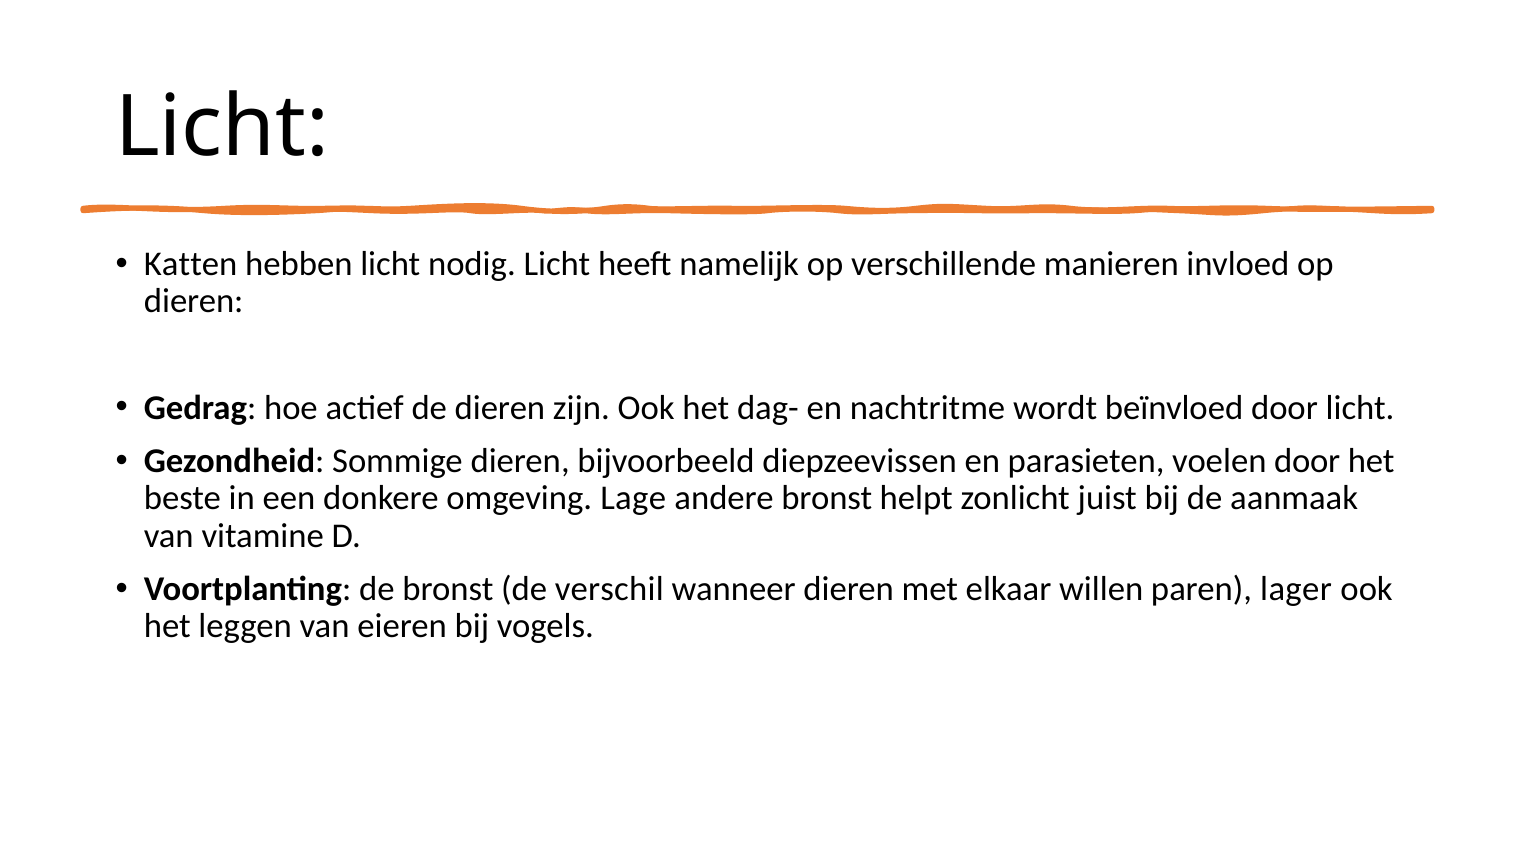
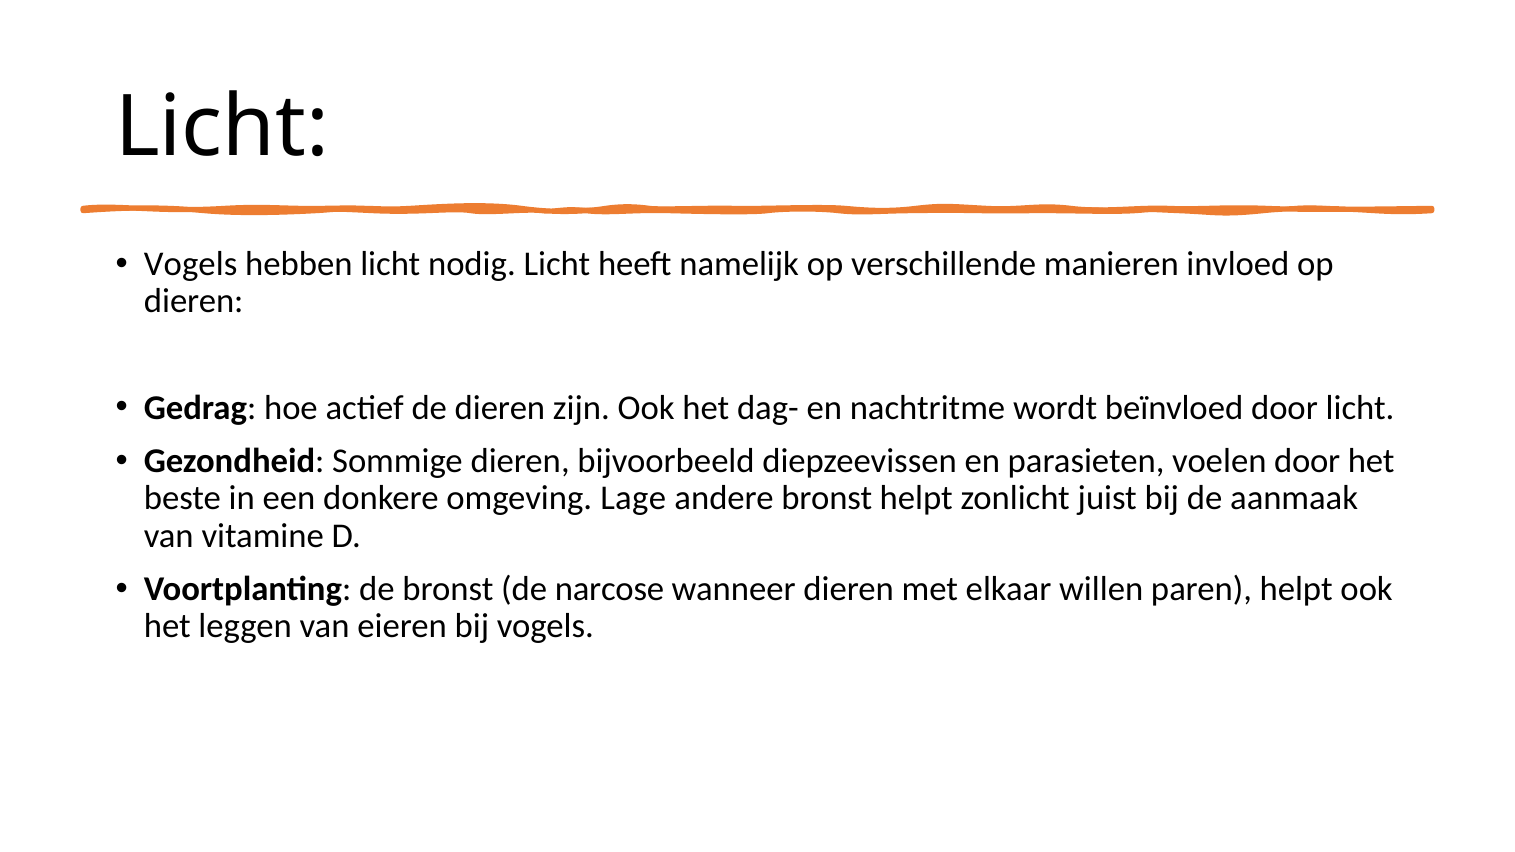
Katten at (191, 264): Katten -> Vogels
verschil: verschil -> narcose
paren lager: lager -> helpt
